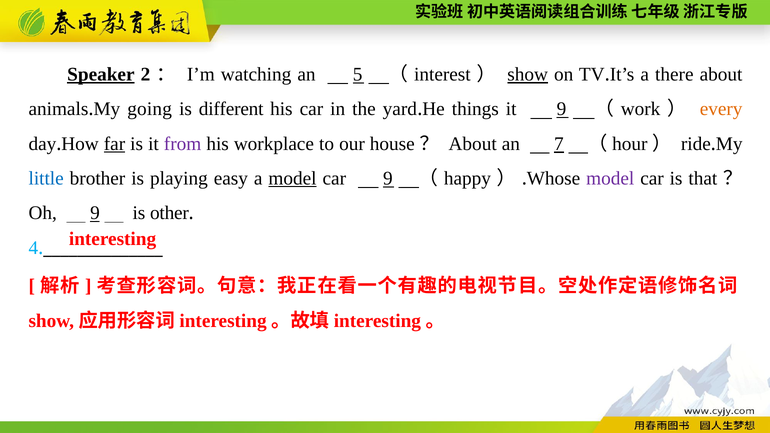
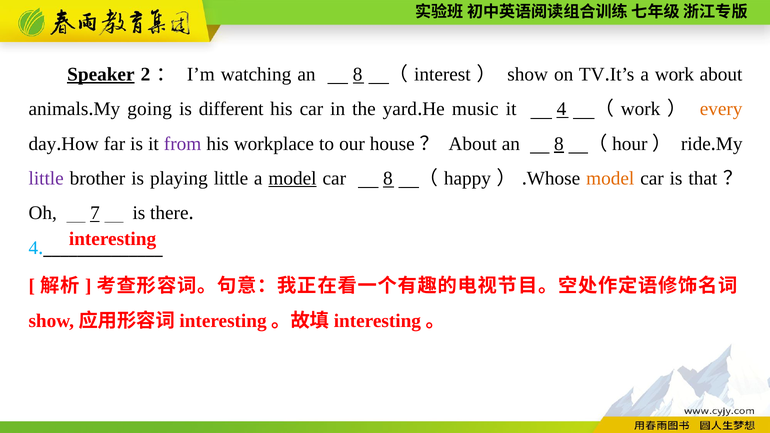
watching an 5: 5 -> 8
show underline: present -> none
a there: there -> work
things: things -> music
it 9: 9 -> 4
far underline: present -> none
About an 7: 7 -> 8
little at (46, 178) colour: blue -> purple
playing easy: easy -> little
car 9: 9 -> 8
model at (610, 178) colour: purple -> orange
Oh 9: 9 -> 7
other: other -> there
